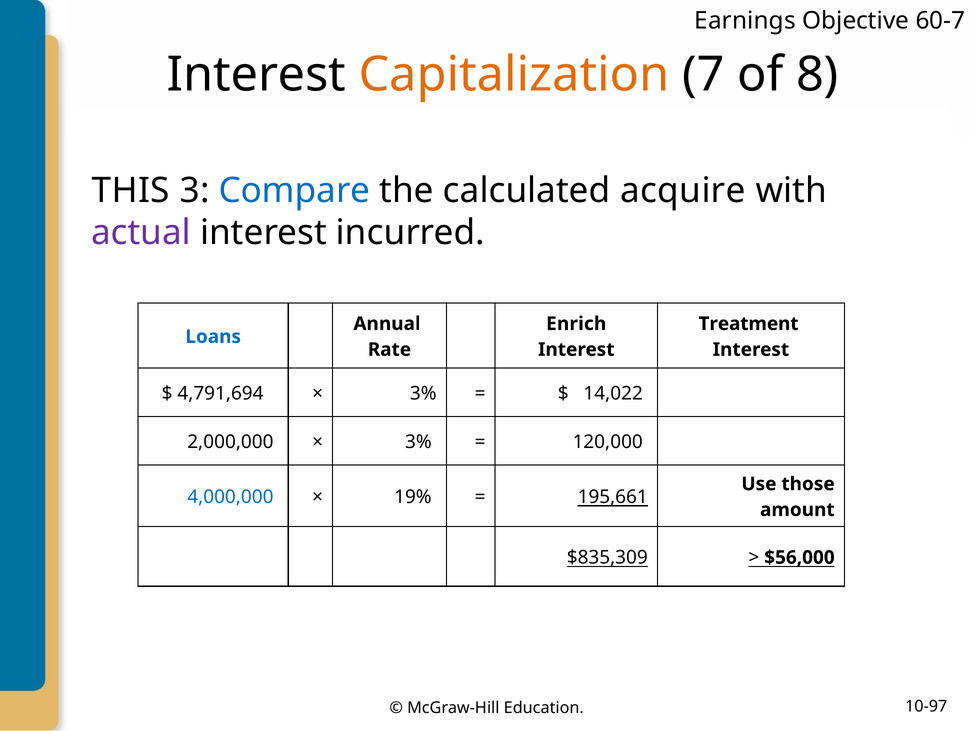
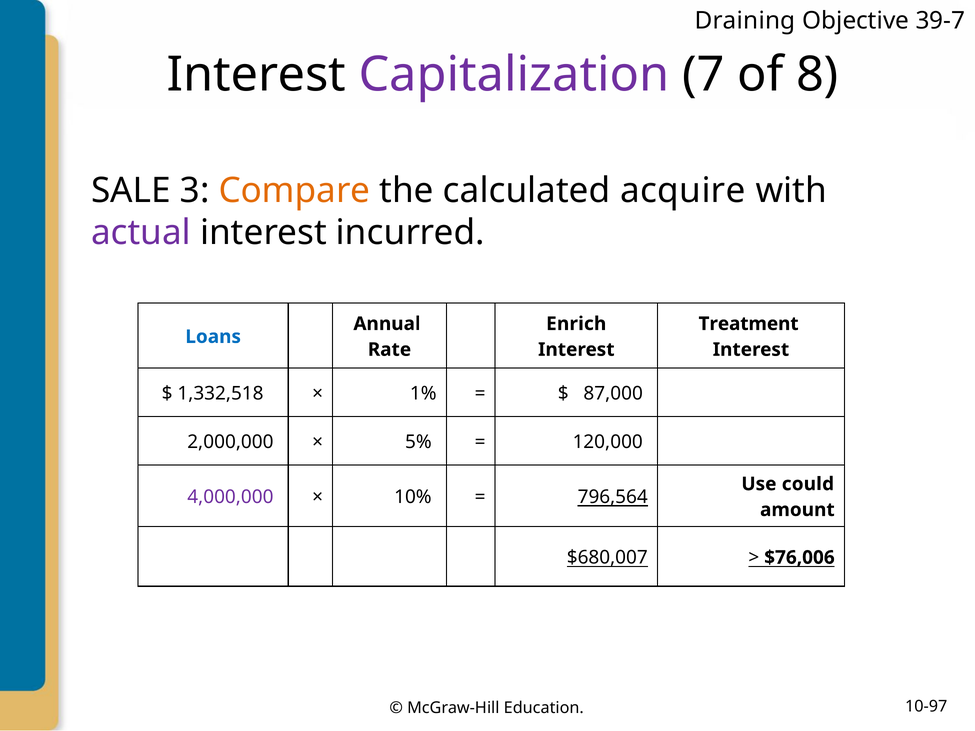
Earnings: Earnings -> Draining
60-7: 60-7 -> 39-7
Capitalization colour: orange -> purple
THIS: THIS -> SALE
Compare colour: blue -> orange
4,791,694: 4,791,694 -> 1,332,518
3% at (423, 394): 3% -> 1%
14,022: 14,022 -> 87,000
3% at (418, 442): 3% -> 5%
those: those -> could
4,000,000 colour: blue -> purple
19%: 19% -> 10%
195,661: 195,661 -> 796,564
$835,309: $835,309 -> $680,007
$56,000: $56,000 -> $76,006
